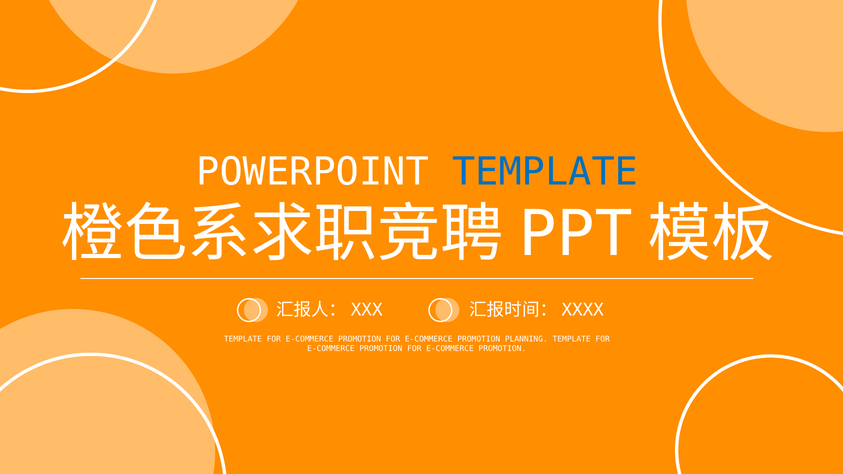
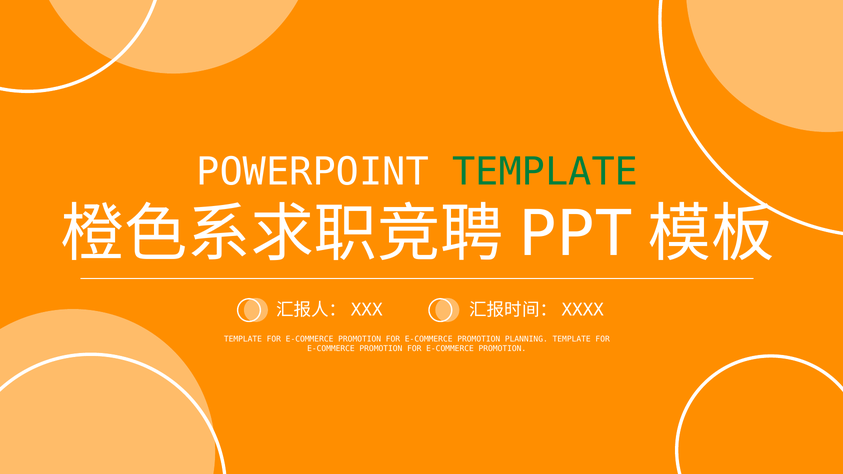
TEMPLATE at (545, 172) colour: blue -> green
